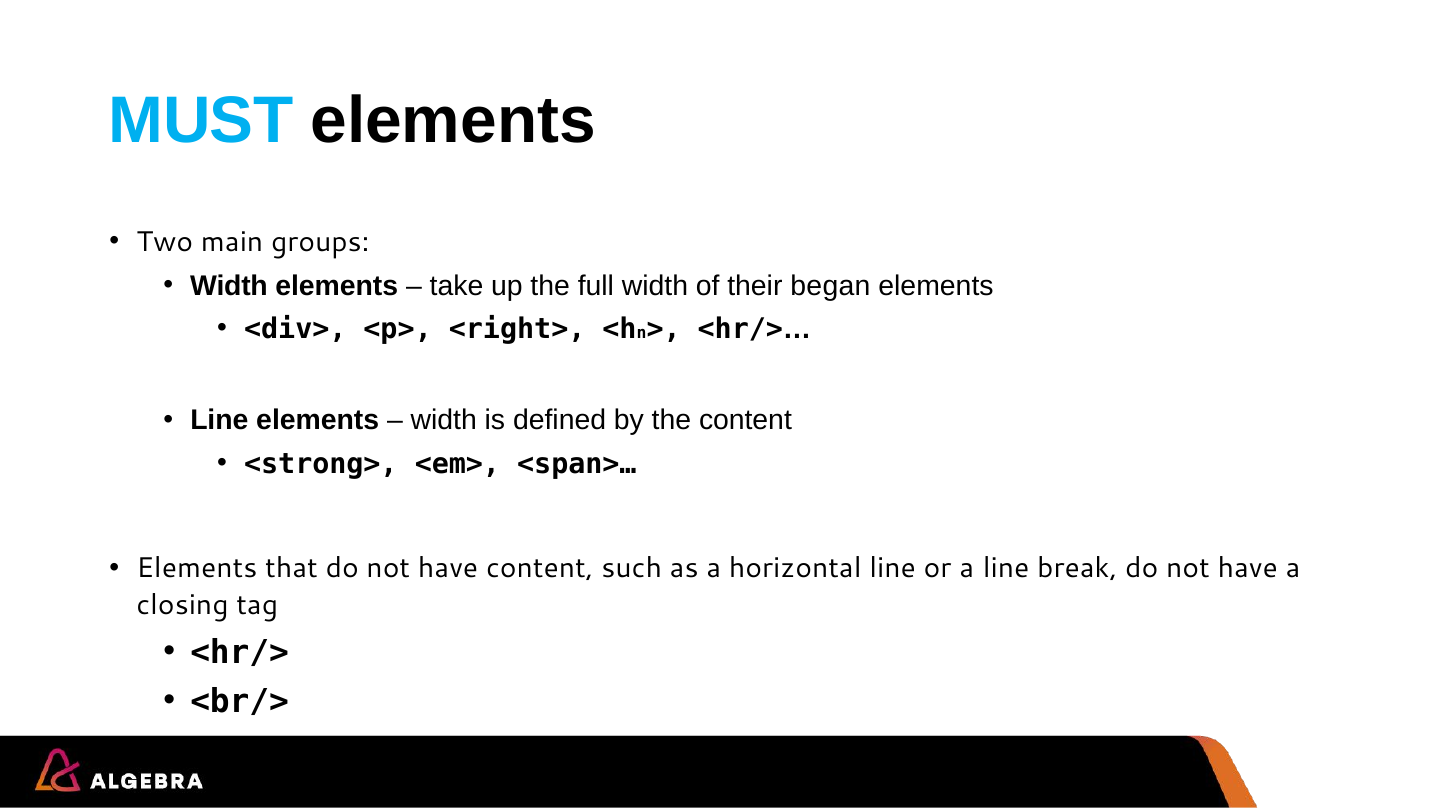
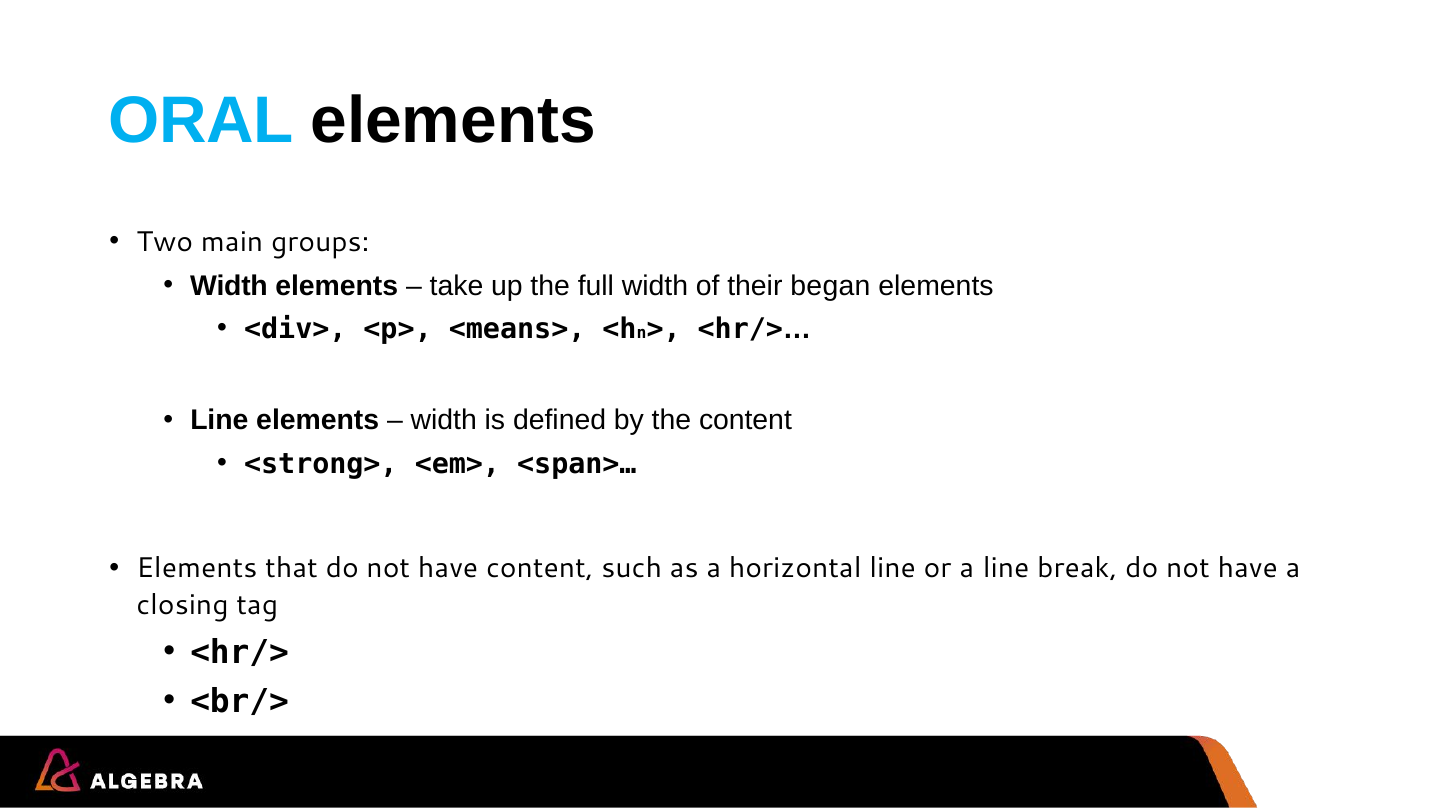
MUST: MUST -> ORAL
<right>: <right> -> <means>
